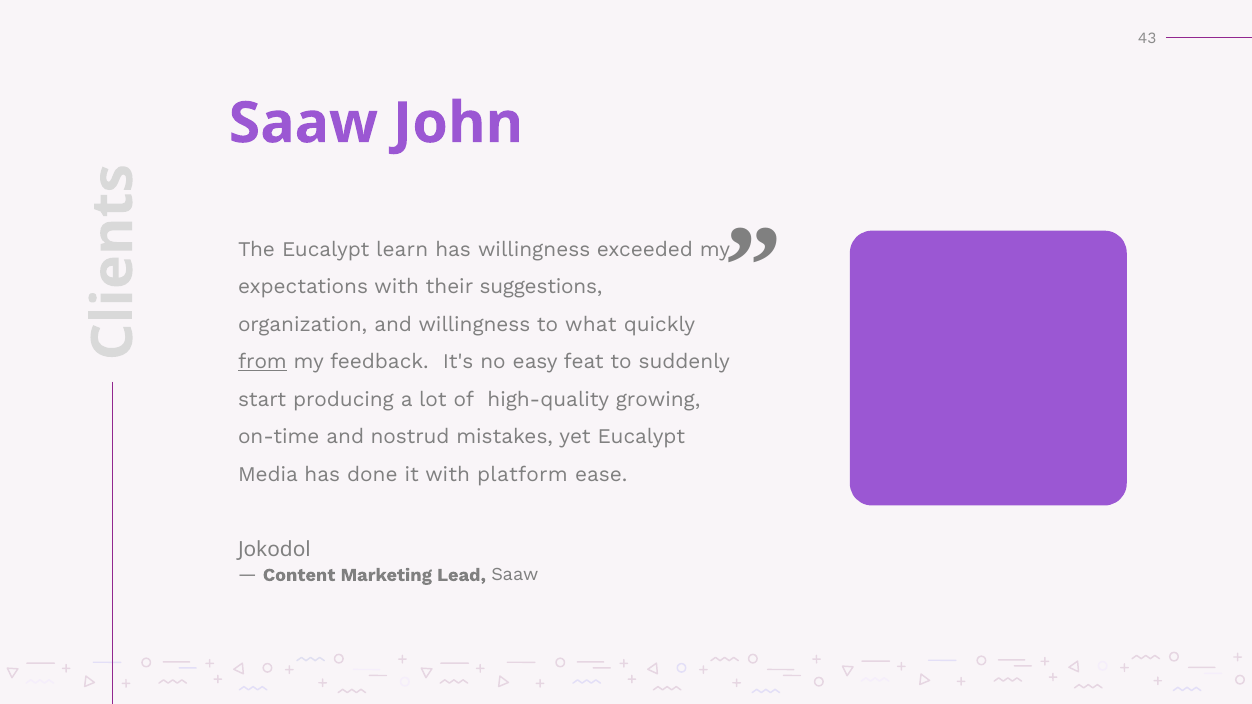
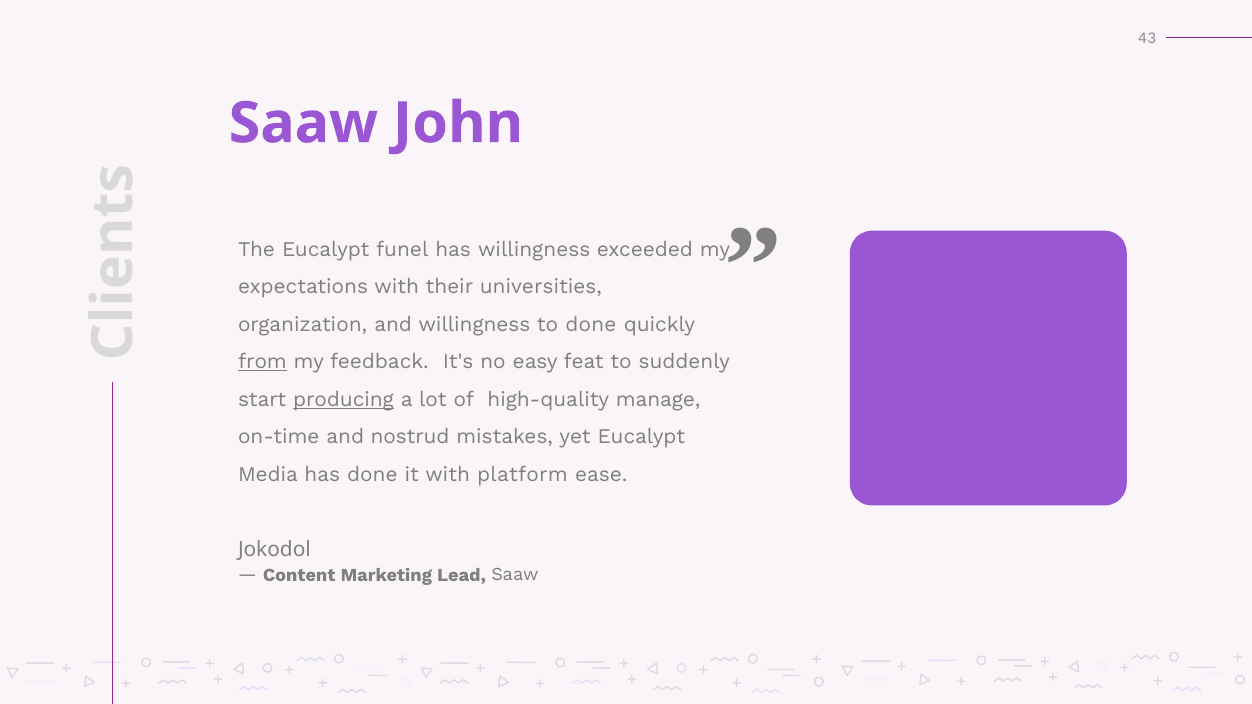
learn: learn -> funel
suggestions: suggestions -> universities
to what: what -> done
producing underline: none -> present
growing: growing -> manage
